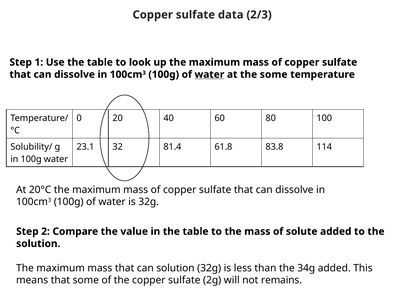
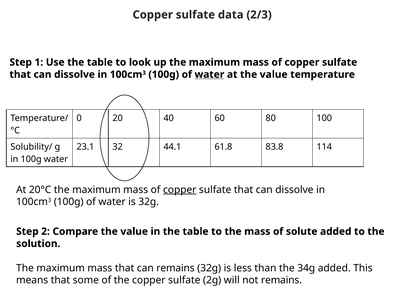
at the some: some -> value
81.4: 81.4 -> 44.1
copper at (180, 189) underline: none -> present
can solution: solution -> remains
